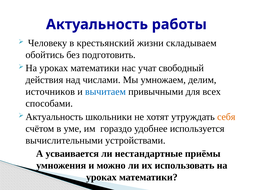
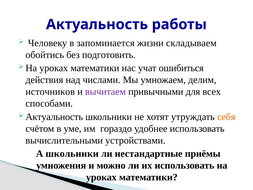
крестьянский: крестьянский -> запоминается
свободный: свободный -> ошибиться
вычитаем colour: blue -> purple
удобнее используется: используется -> использовать
А усваивается: усваивается -> школьники
